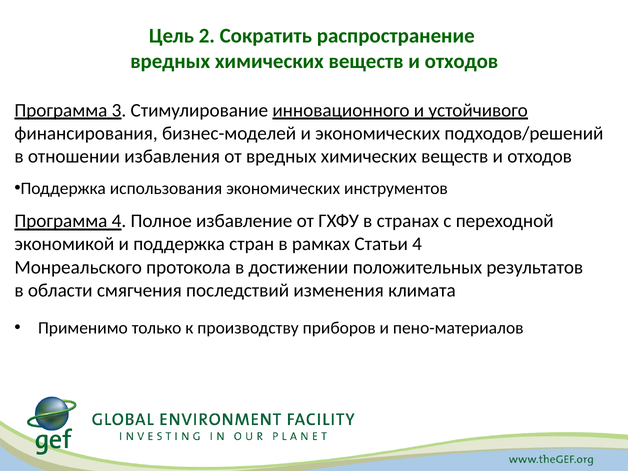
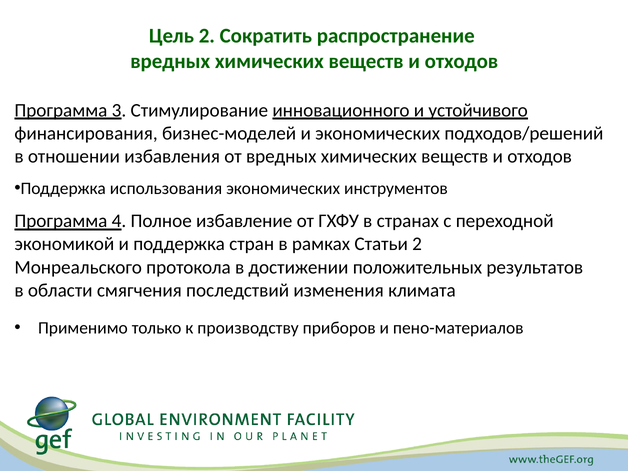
Статьи 4: 4 -> 2
